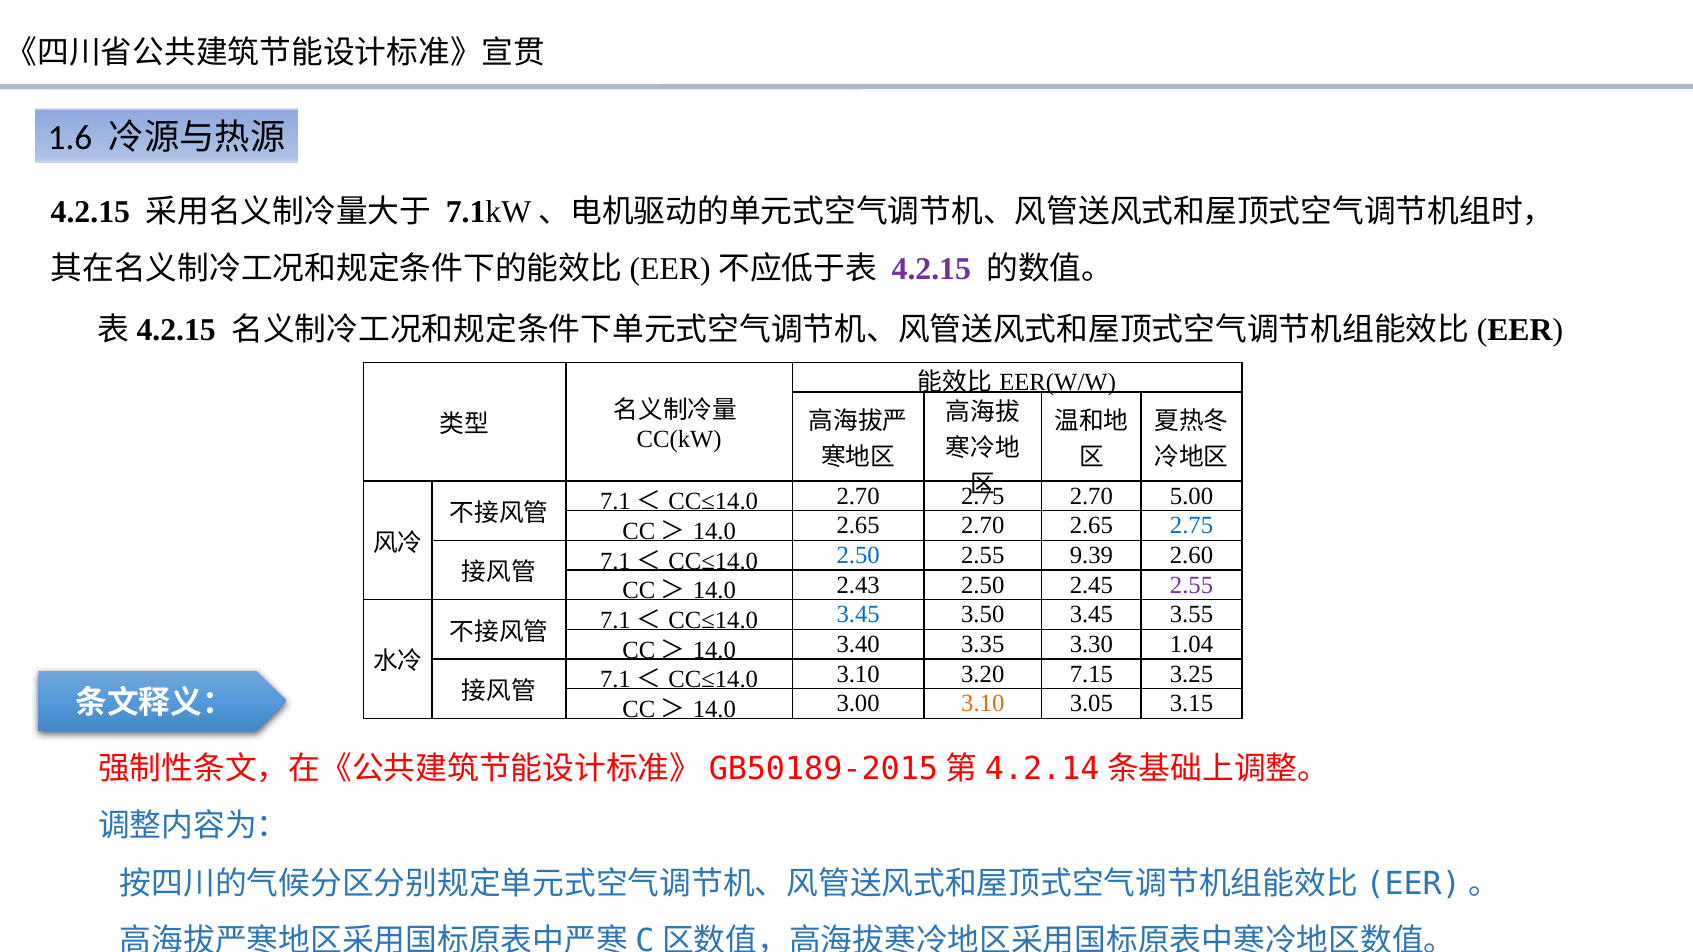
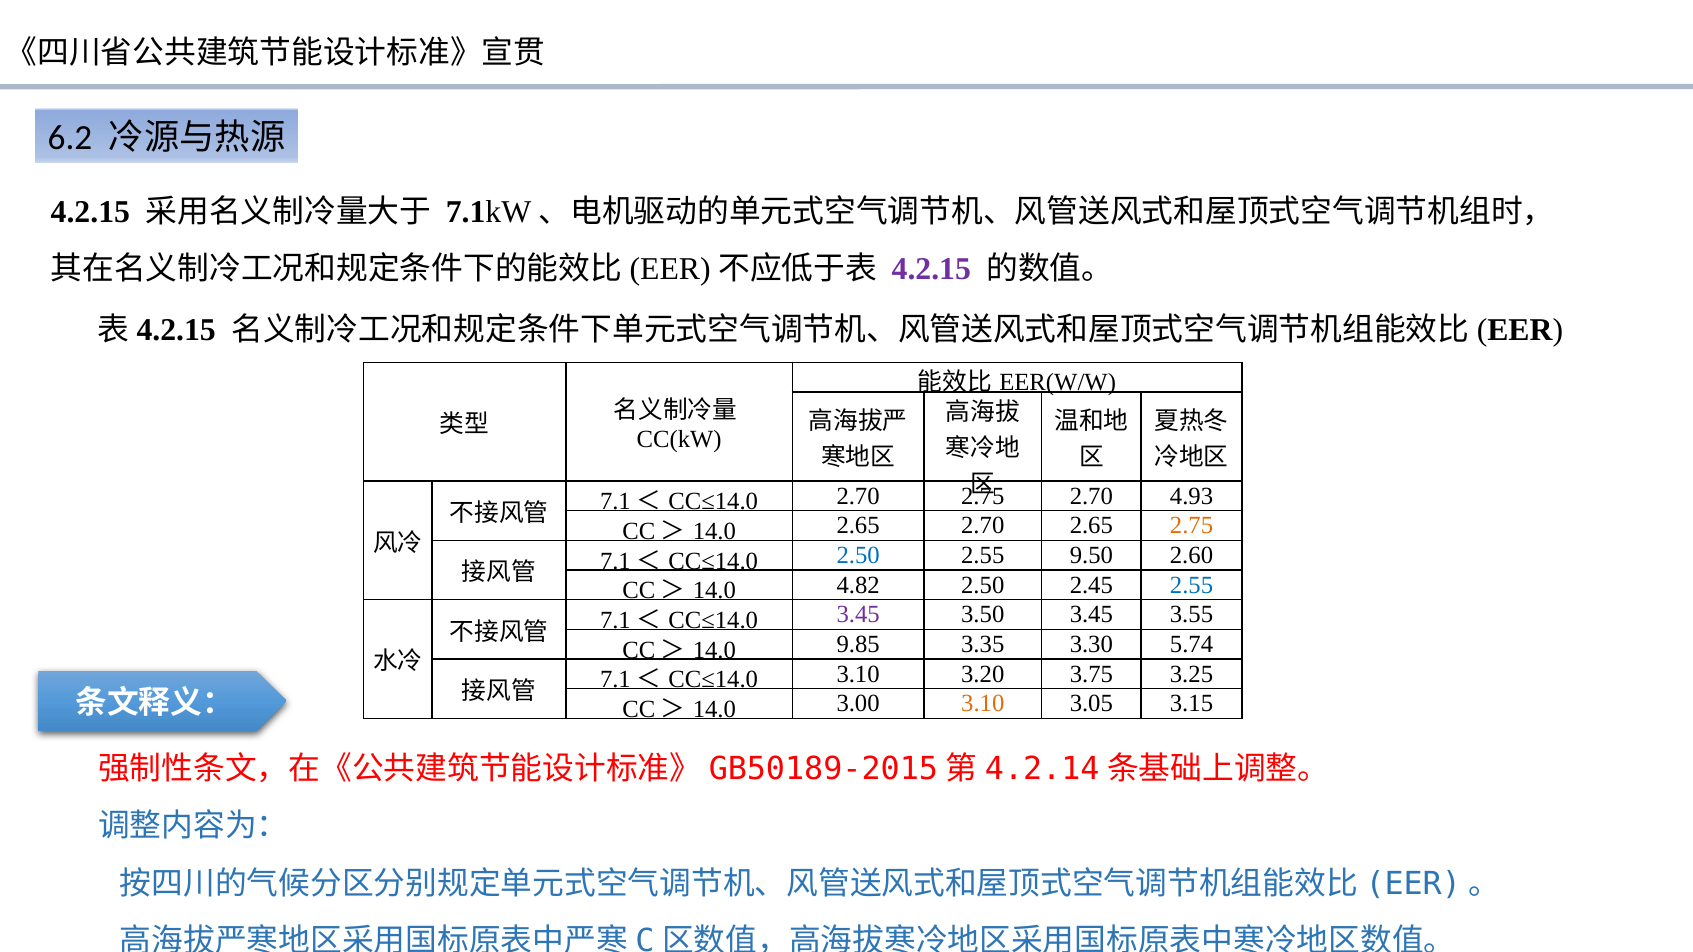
1.6: 1.6 -> 6.2
5.00: 5.00 -> 4.93
2.75 at (1192, 526) colour: blue -> orange
9.39: 9.39 -> 9.50
2.43: 2.43 -> 4.82
2.55 at (1192, 585) colour: purple -> blue
3.45 at (858, 615) colour: blue -> purple
3.40: 3.40 -> 9.85
1.04: 1.04 -> 5.74
7.15: 7.15 -> 3.75
